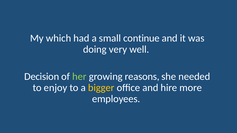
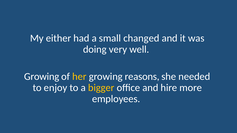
which: which -> either
continue: continue -> changed
Decision at (42, 77): Decision -> Growing
her colour: light green -> yellow
